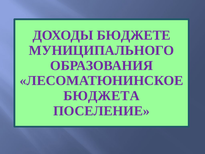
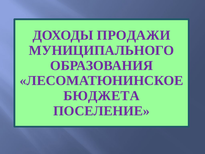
БЮДЖЕТЕ: БЮДЖЕТЕ -> ПРОДАЖИ
